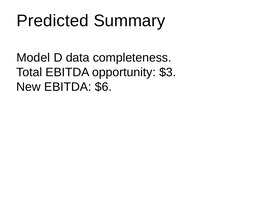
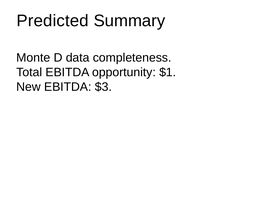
Model: Model -> Monte
$3: $3 -> $1
$6: $6 -> $3
